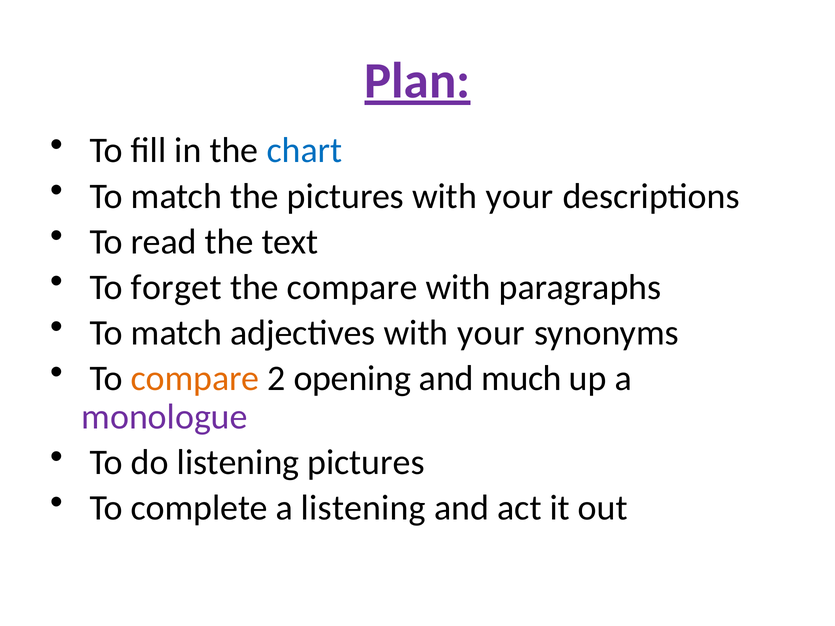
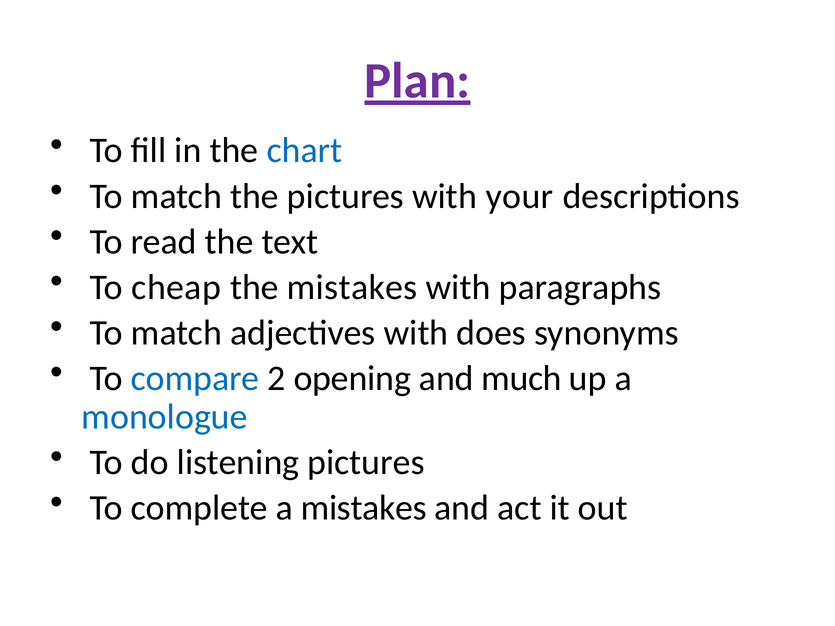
forget: forget -> cheap
the compare: compare -> mistakes
adjectives with your: your -> does
compare at (195, 378) colour: orange -> blue
monologue colour: purple -> blue
a listening: listening -> mistakes
